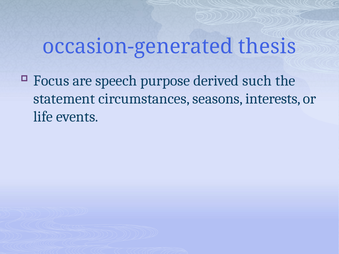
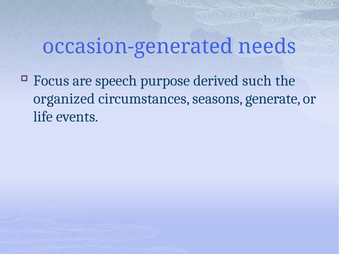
thesis: thesis -> needs
statement: statement -> organized
interests: interests -> generate
